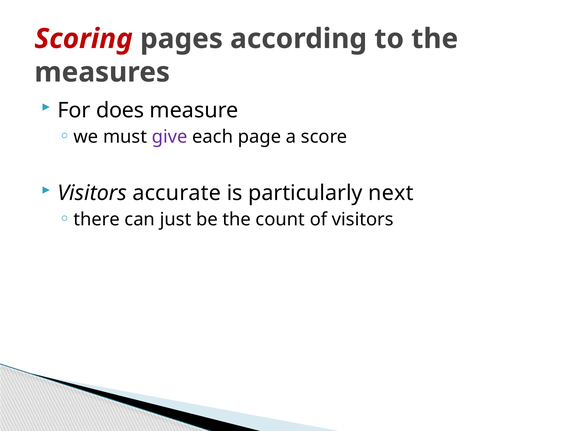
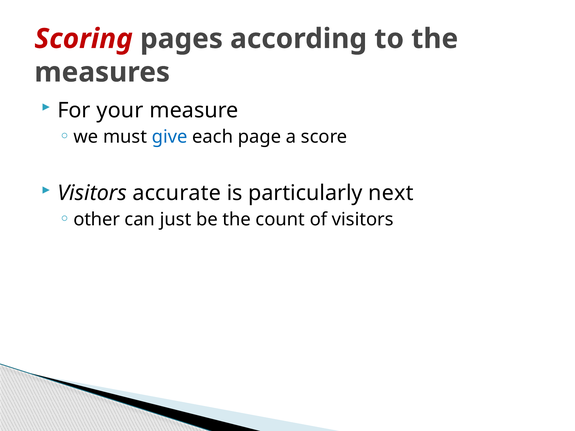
does: does -> your
give colour: purple -> blue
there: there -> other
